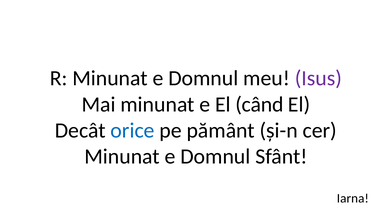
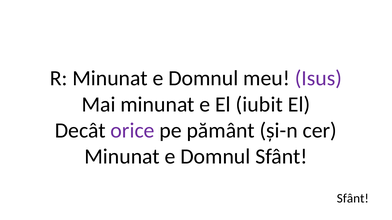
când: când -> iubit
orice colour: blue -> purple
Iarna at (353, 199): Iarna -> Sfânt
